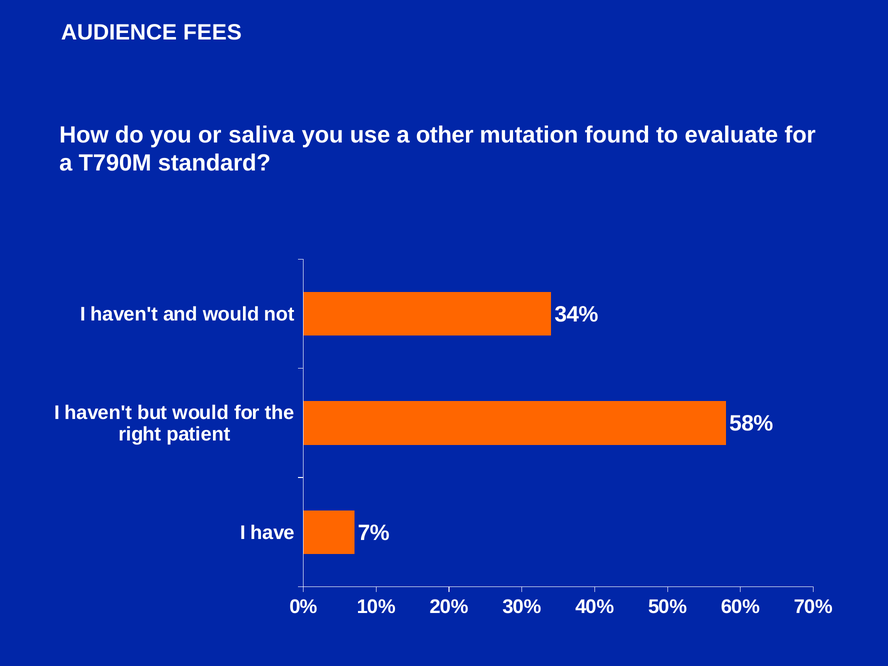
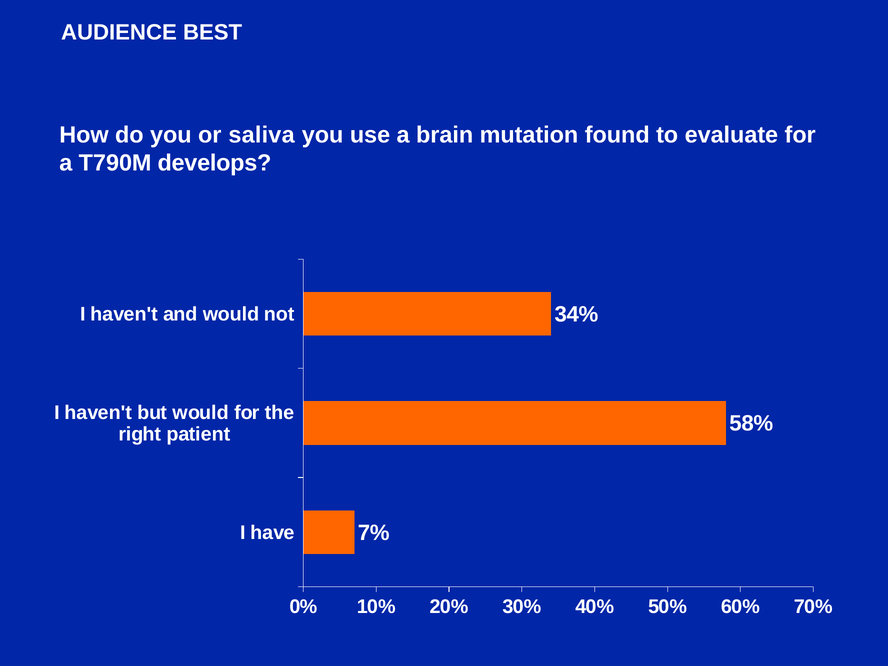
FEES: FEES -> BEST
other: other -> brain
standard: standard -> develops
